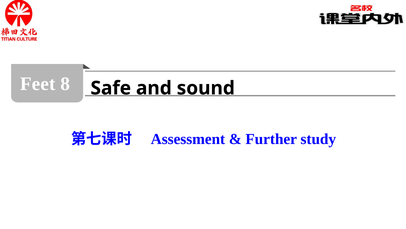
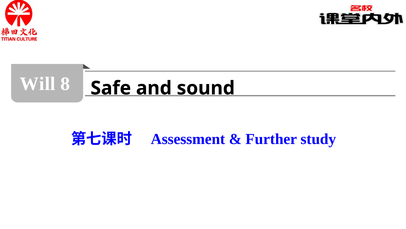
Feet: Feet -> Will
